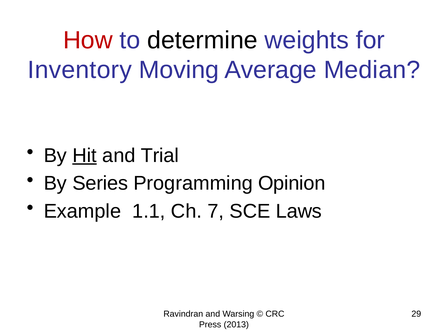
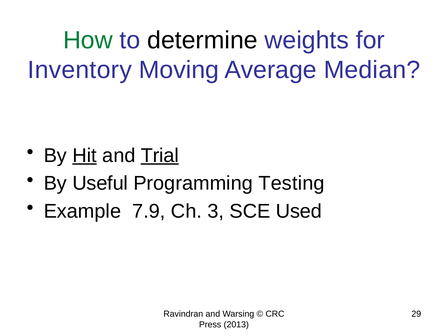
How colour: red -> green
Trial underline: none -> present
Series: Series -> Useful
Opinion: Opinion -> Testing
1.1: 1.1 -> 7.9
7: 7 -> 3
Laws: Laws -> Used
